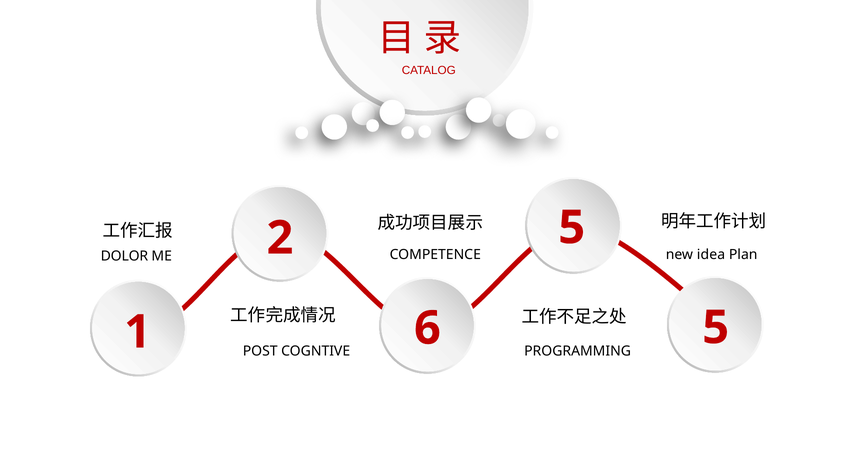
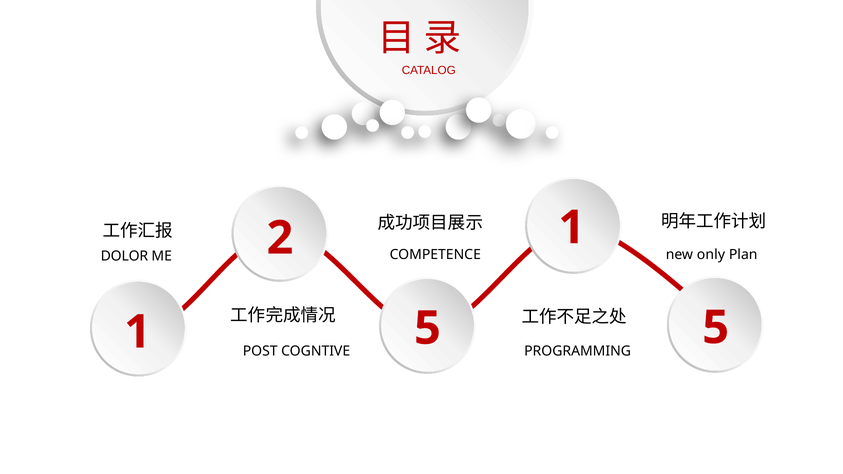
2 5: 5 -> 1
idea: idea -> only
6 at (427, 328): 6 -> 5
